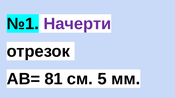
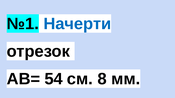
Начерти colour: purple -> blue
81: 81 -> 54
5: 5 -> 8
